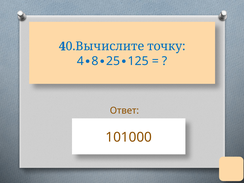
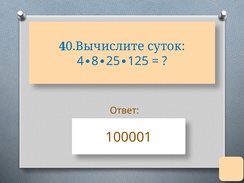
точку: точку -> суток
101000: 101000 -> 100001
